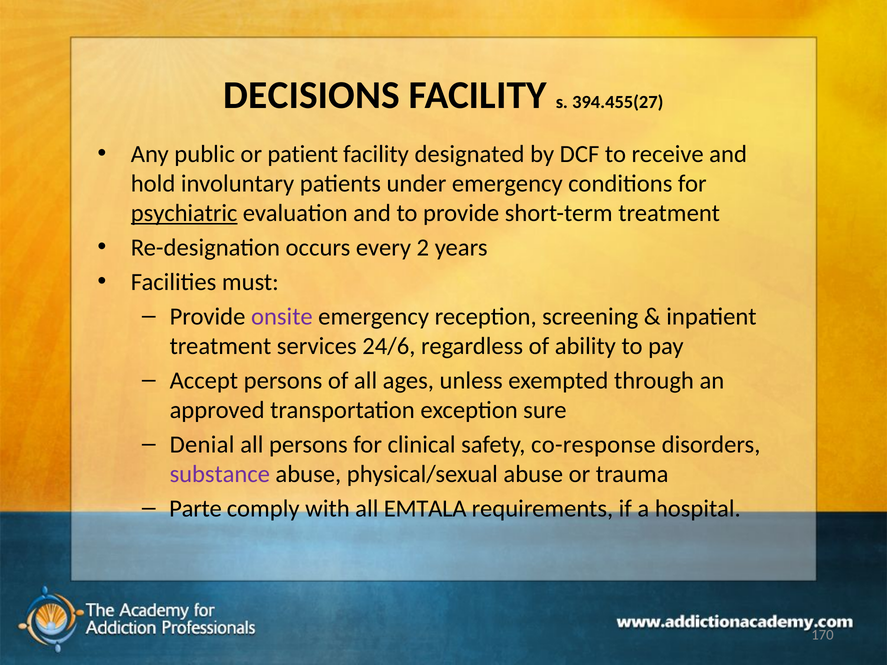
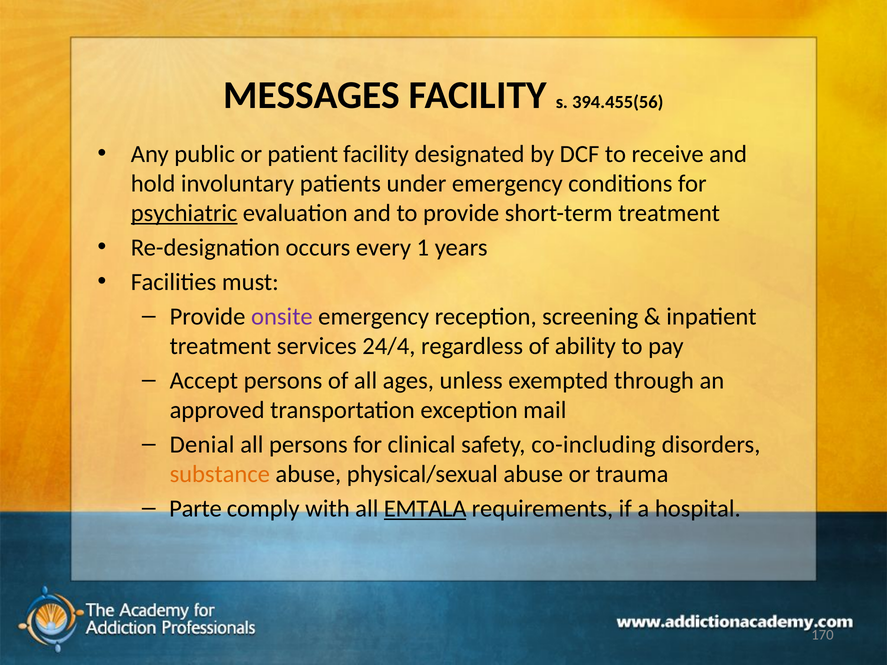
DECISIONS: DECISIONS -> MESSAGES
394.455(27: 394.455(27 -> 394.455(56
2: 2 -> 1
24/6: 24/6 -> 24/4
sure: sure -> mail
co-response: co-response -> co-including
substance colour: purple -> orange
EMTALA underline: none -> present
